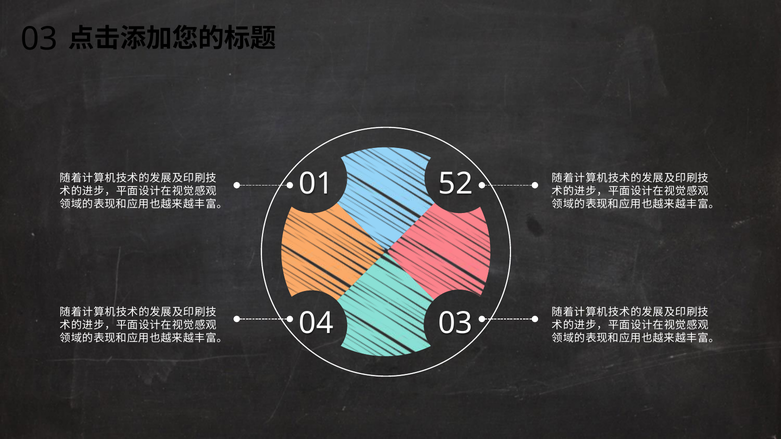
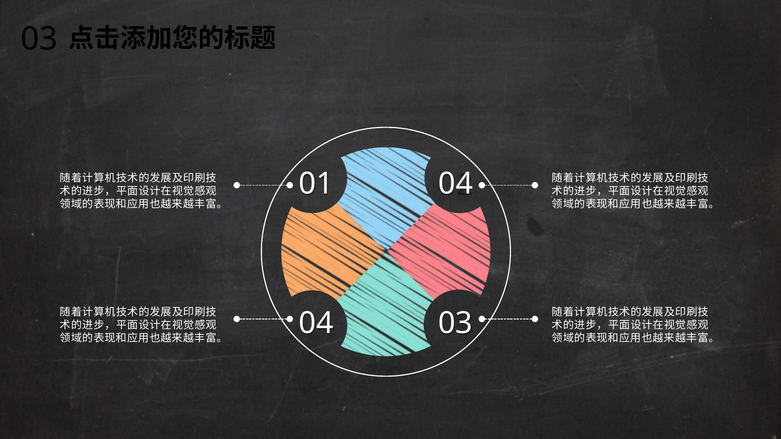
01 52: 52 -> 04
